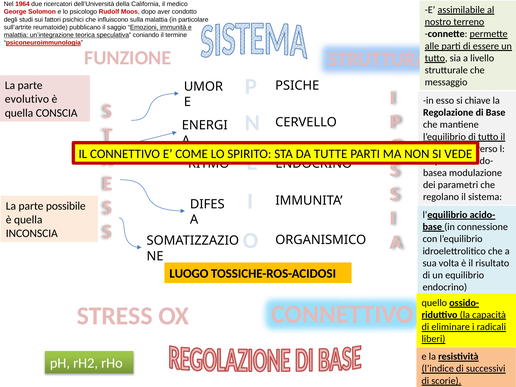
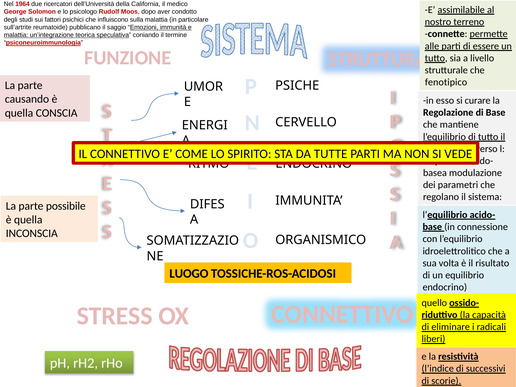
messaggio: messaggio -> fenotipico
evolutivo: evolutivo -> causando
chiave: chiave -> curare
